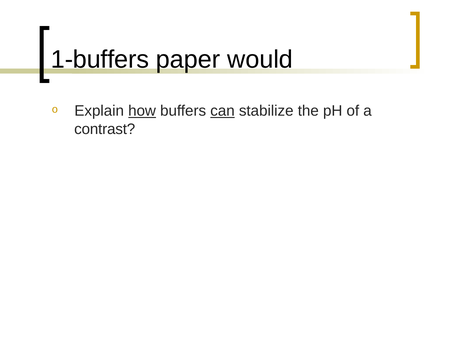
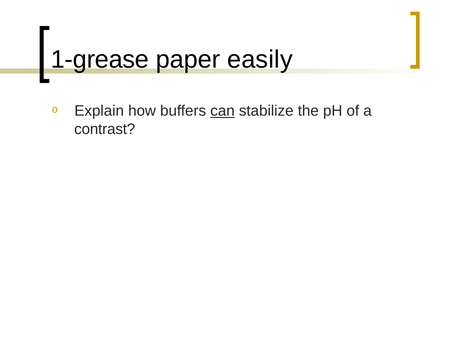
1-buffers: 1-buffers -> 1-grease
would: would -> easily
how underline: present -> none
